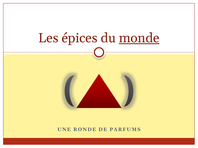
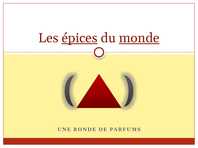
épices underline: none -> present
